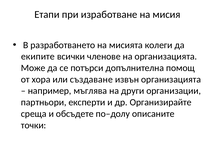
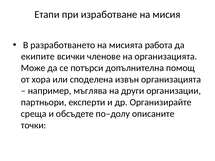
колеги: колеги -> работа
създаване: създаване -> споделена
